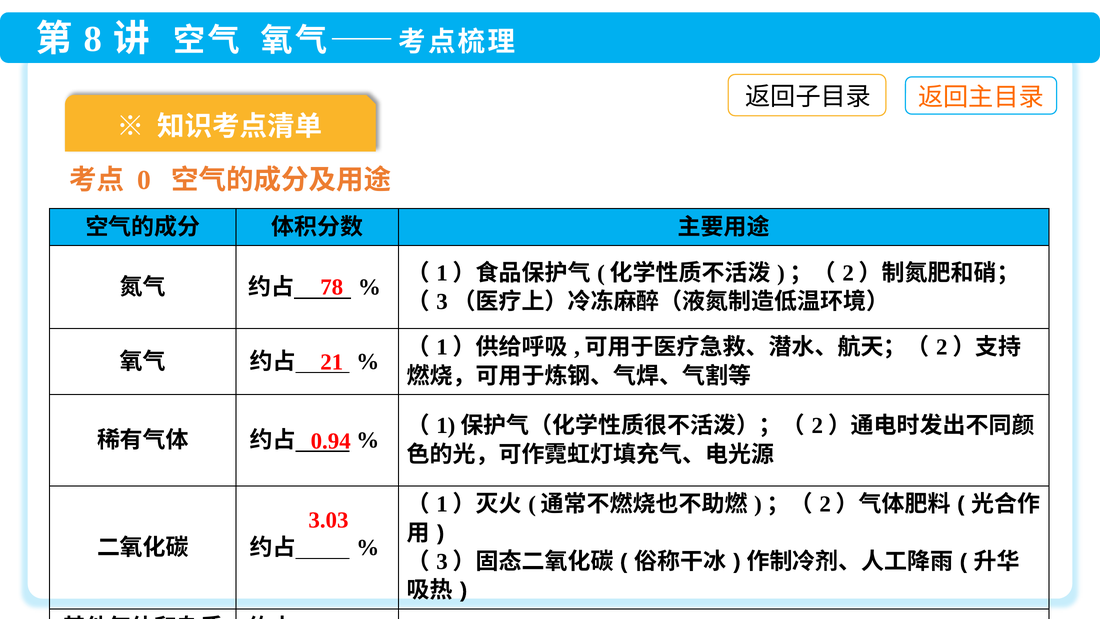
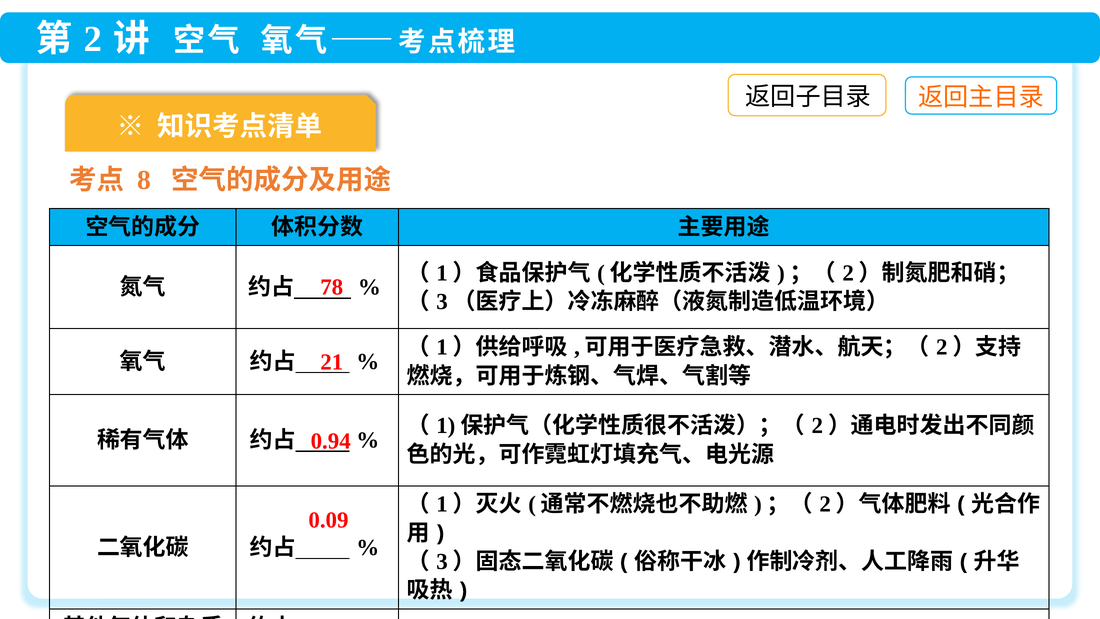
8: 8 -> 2
0: 0 -> 8
3.03: 3.03 -> 0.09
